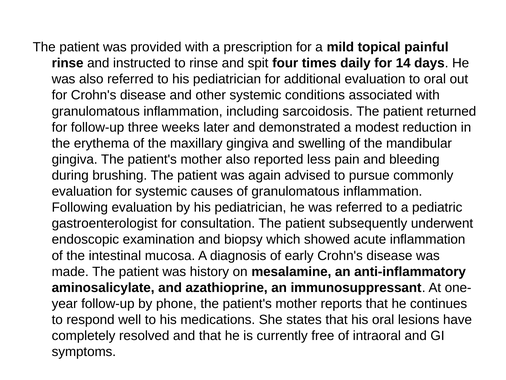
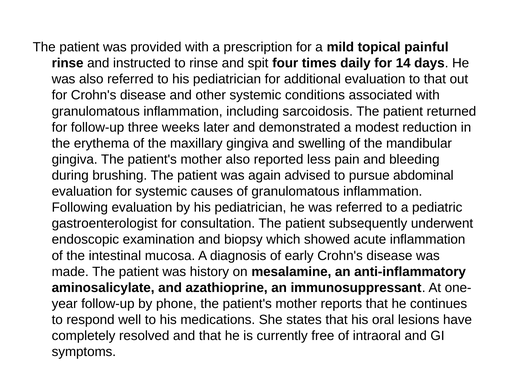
to oral: oral -> that
commonly: commonly -> abdominal
